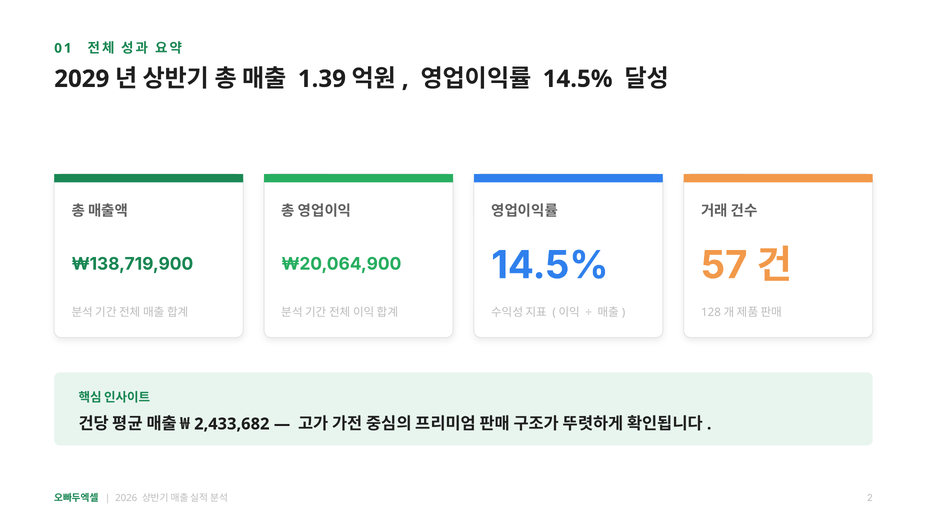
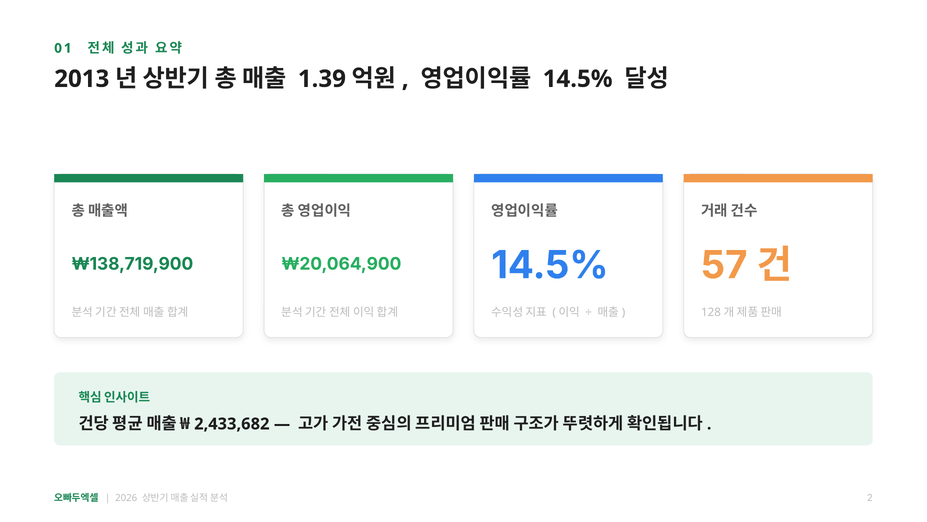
2029: 2029 -> 2013
